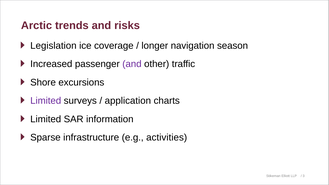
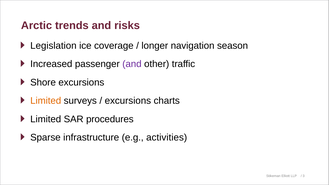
Limited at (46, 101) colour: purple -> orange
application at (128, 101): application -> excursions
information: information -> procedures
